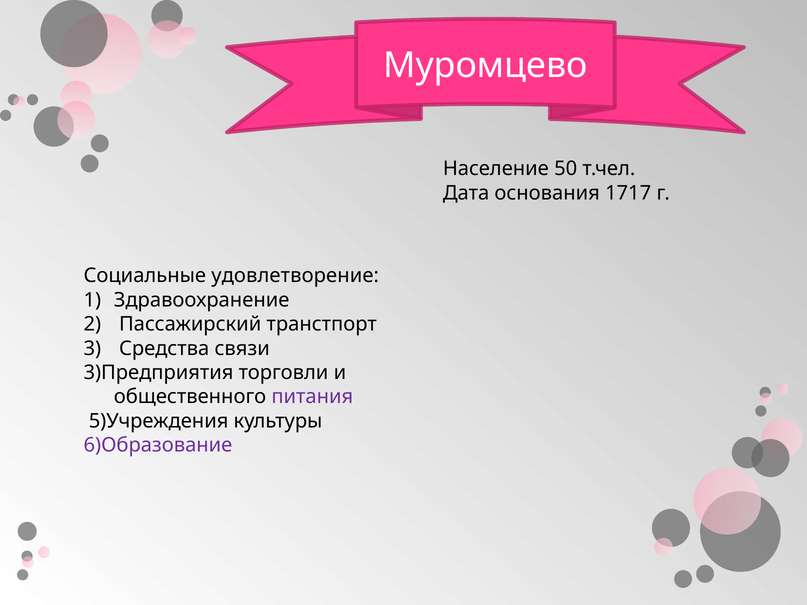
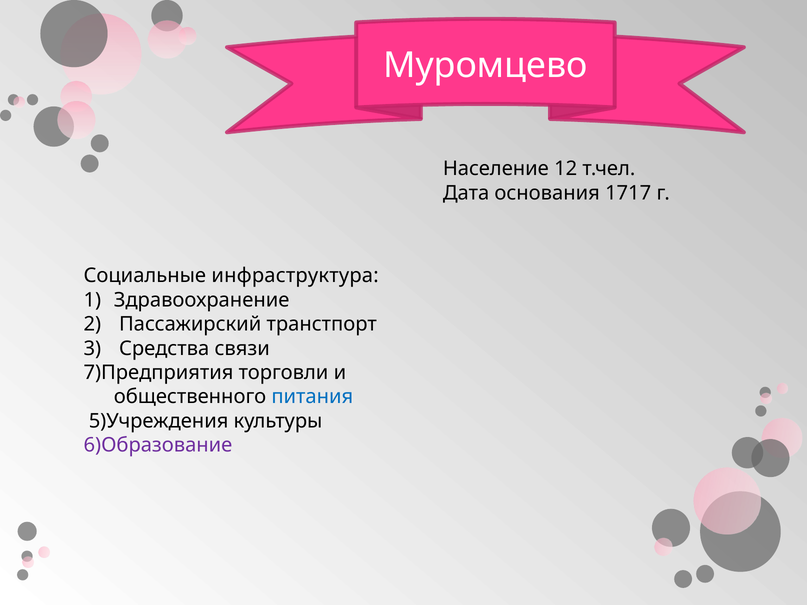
50: 50 -> 12
удовлетворение: удовлетворение -> инфраструктура
3)Предприятия: 3)Предприятия -> 7)Предприятия
питания colour: purple -> blue
